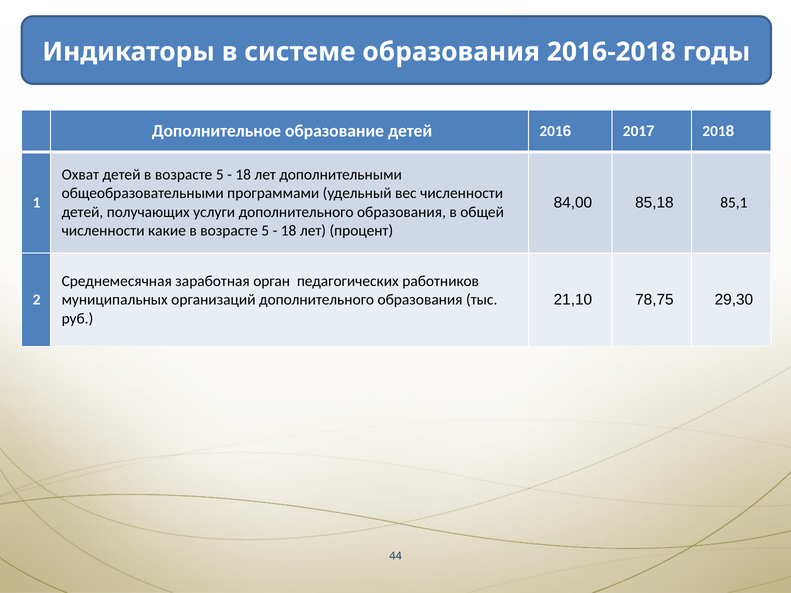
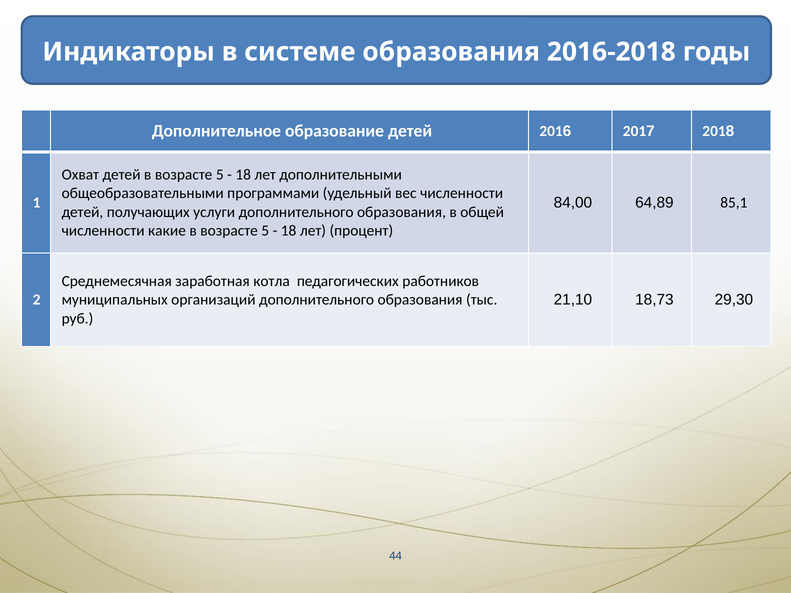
85,18: 85,18 -> 64,89
орган: орган -> котла
78,75: 78,75 -> 18,73
